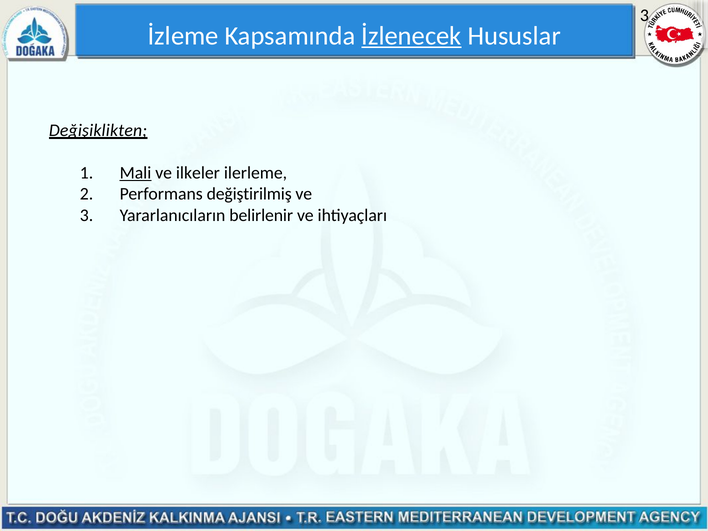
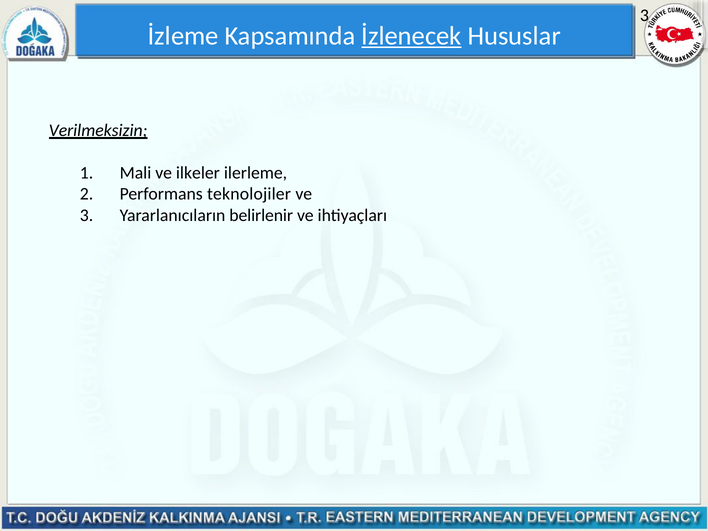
Değişiklikten: Değişiklikten -> Verilmeksizin
Mali underline: present -> none
değiştirilmiş: değiştirilmiş -> teknolojiler
